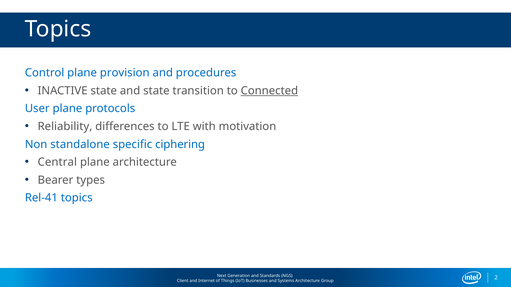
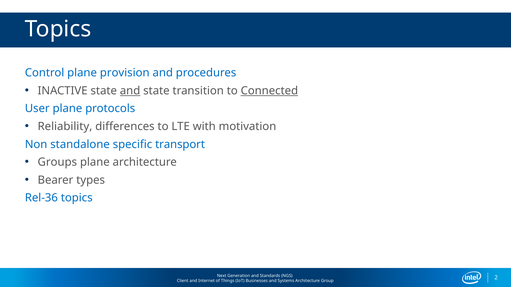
and at (130, 91) underline: none -> present
ciphering: ciphering -> transport
Central: Central -> Groups
Rel-41: Rel-41 -> Rel-36
